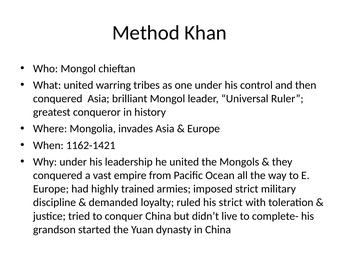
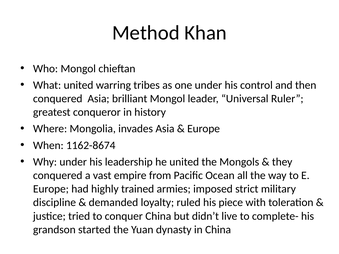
1162-1421: 1162-1421 -> 1162-8674
his strict: strict -> piece
